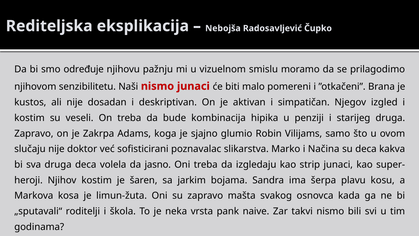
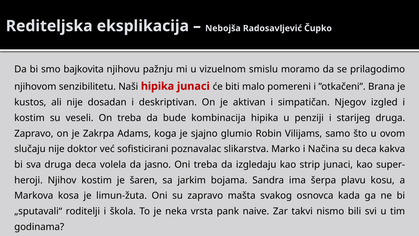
određuje: određuje -> bajkovita
Naši nismo: nismo -> hipika
